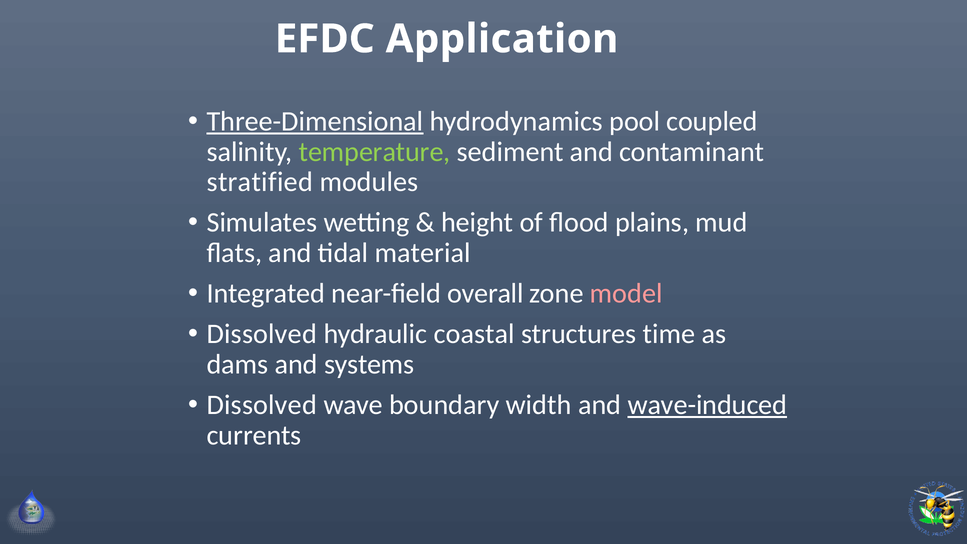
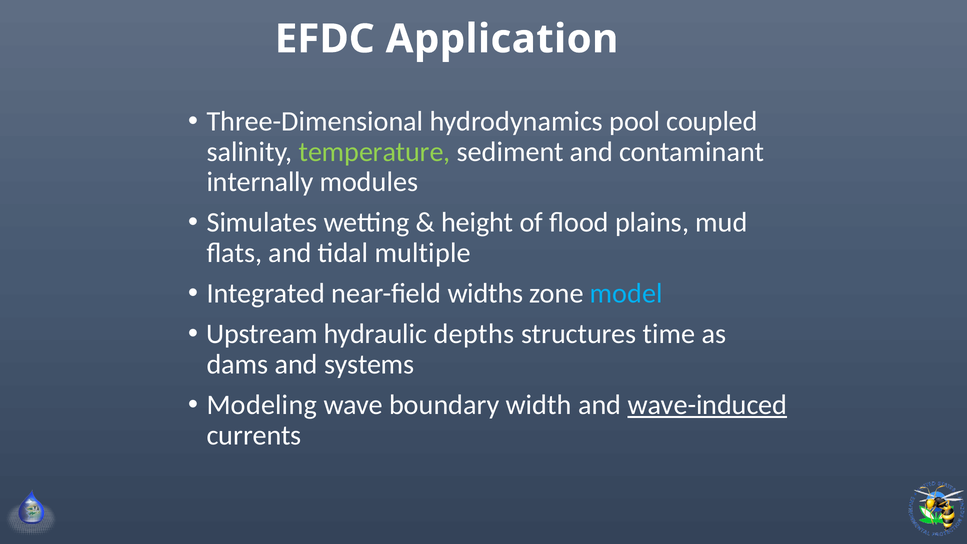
Three-Dimensional underline: present -> none
stratified: stratified -> internally
material: material -> multiple
overall: overall -> widths
model colour: pink -> light blue
Dissolved at (262, 334): Dissolved -> Upstream
coastal: coastal -> depths
Dissolved at (262, 405): Dissolved -> Modeling
